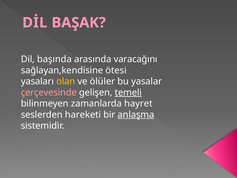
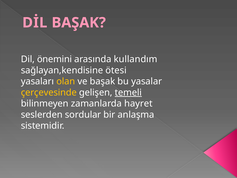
başında: başında -> önemini
varacağını: varacağını -> kullandım
ve ölüler: ölüler -> başak
çerçevesinde colour: pink -> yellow
hareketi: hareketi -> sordular
anlaşma underline: present -> none
